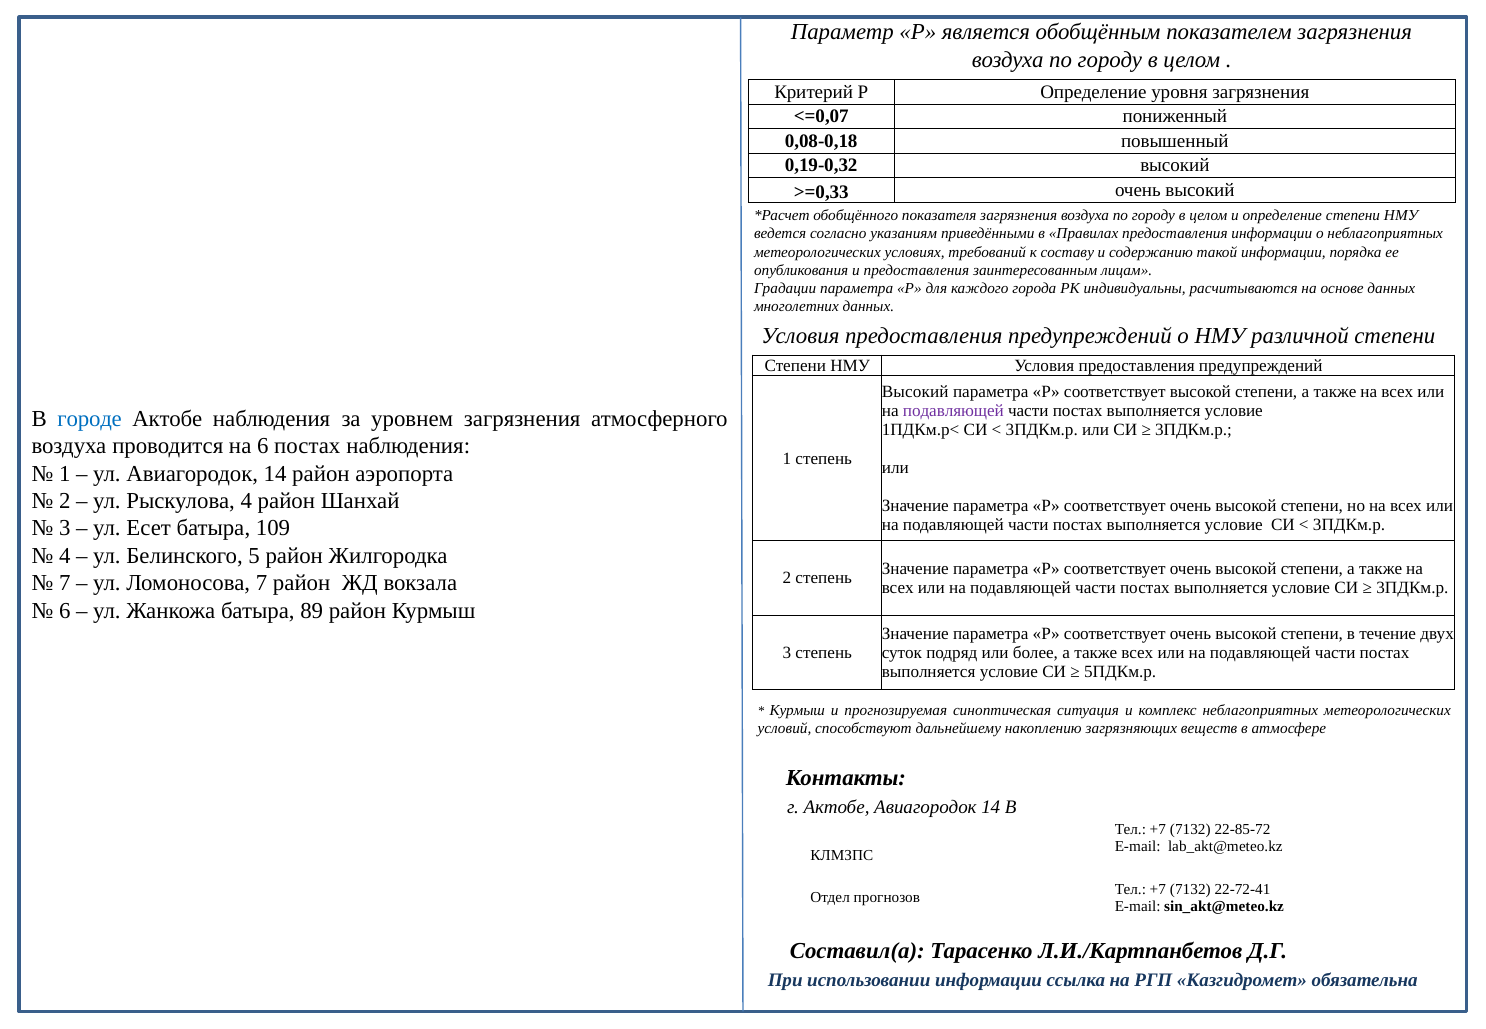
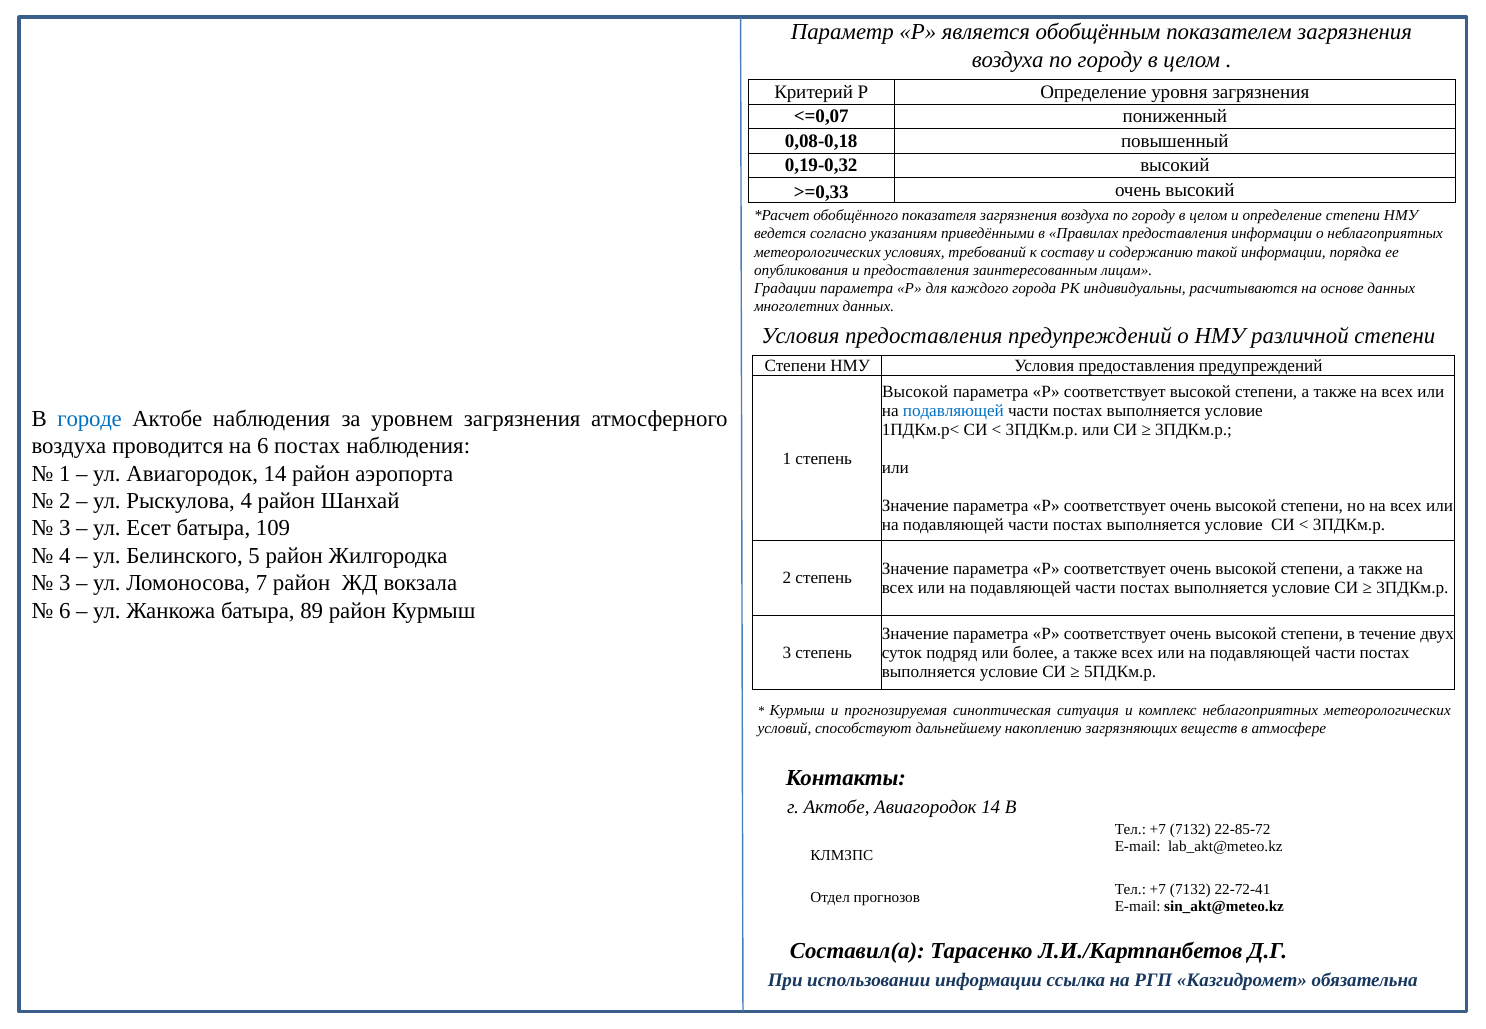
Высокий at (915, 392): Высокий -> Высокой
подавляющей at (953, 411) colour: purple -> blue
7 at (65, 583): 7 -> 3
